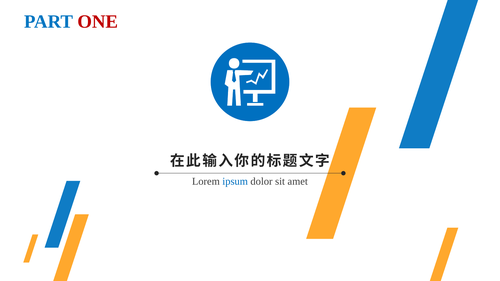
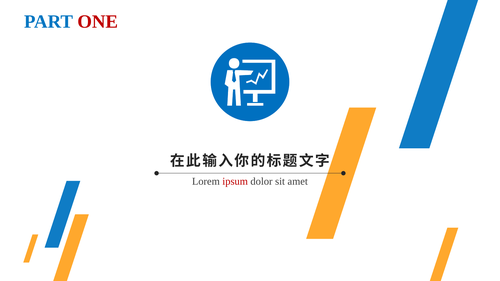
ipsum colour: blue -> red
